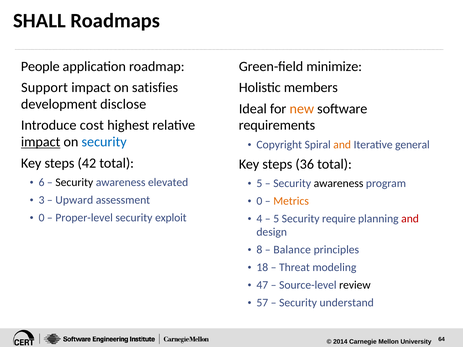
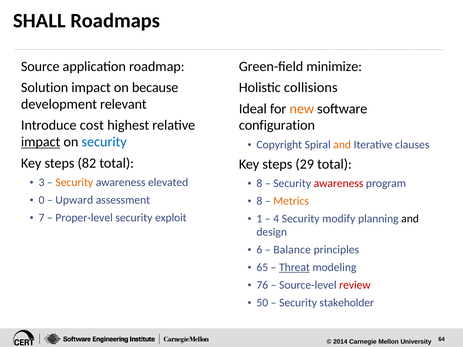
People: People -> Source
Support: Support -> Solution
satisfies: satisfies -> because
members: members -> collisions
disclose: disclose -> relevant
requirements: requirements -> configuration
general: general -> clauses
42: 42 -> 82
36: 36 -> 29
6: 6 -> 3
Security at (74, 182) colour: black -> orange
5 at (259, 183): 5 -> 8
awareness at (339, 183) colour: black -> red
3: 3 -> 0
0 at (259, 201): 0 -> 8
0 at (42, 218): 0 -> 7
4: 4 -> 1
5 at (276, 219): 5 -> 4
require: require -> modify
and at (410, 219) colour: red -> black
8: 8 -> 6
18: 18 -> 65
Threat underline: none -> present
47: 47 -> 76
review colour: black -> red
57: 57 -> 50
understand: understand -> stakeholder
